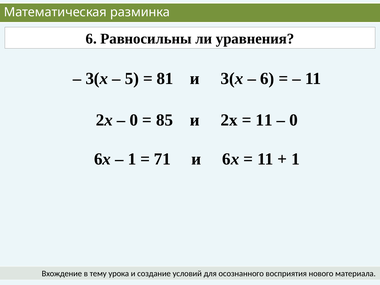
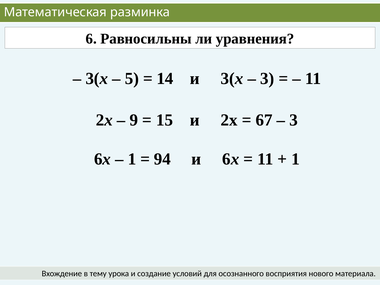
81: 81 -> 14
6 at (267, 79): 6 -> 3
0 at (134, 120): 0 -> 9
85: 85 -> 15
11 at (264, 120): 11 -> 67
0 at (294, 120): 0 -> 3
71: 71 -> 94
